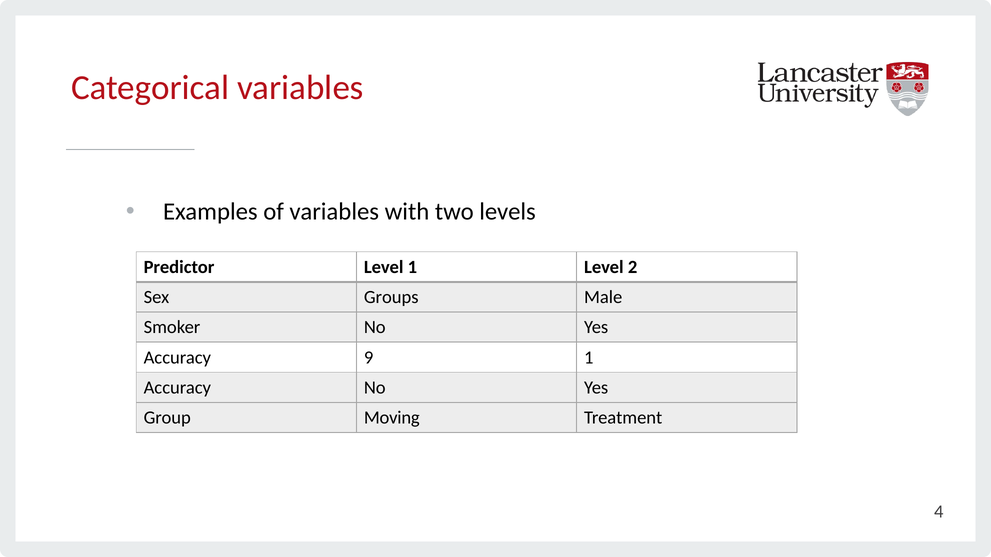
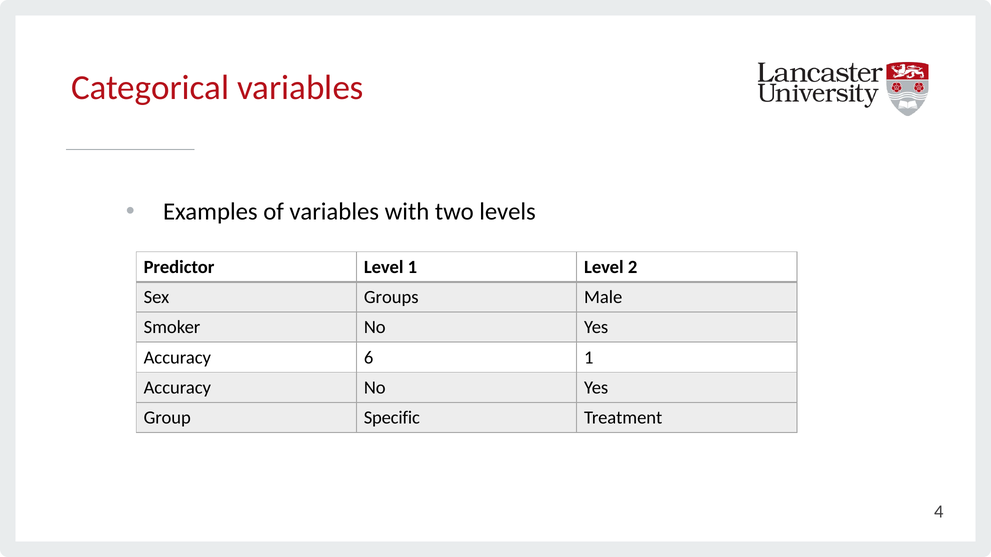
9: 9 -> 6
Moving: Moving -> Specific
